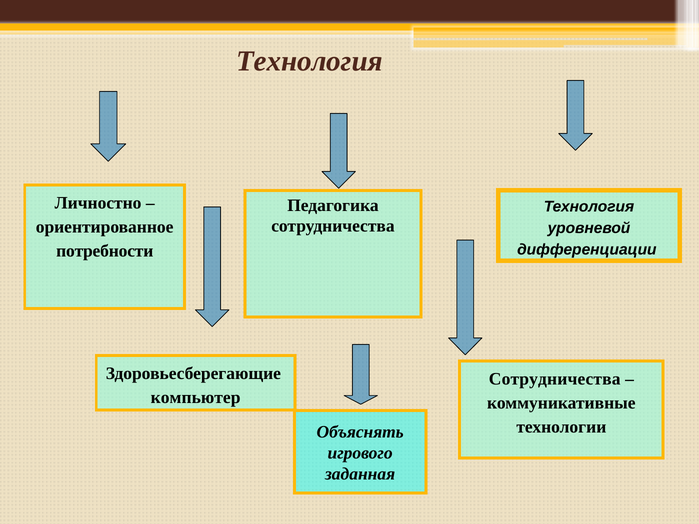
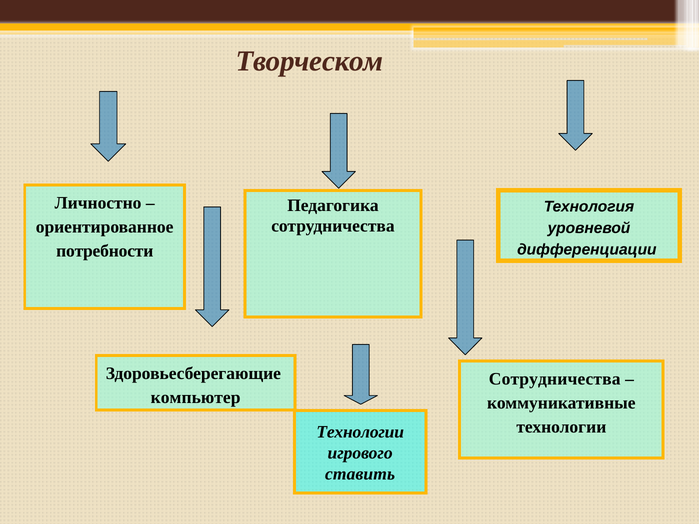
Технология at (309, 61): Технология -> Творческом
Объяснять at (360, 432): Объяснять -> Технологии
заданная: заданная -> ставить
